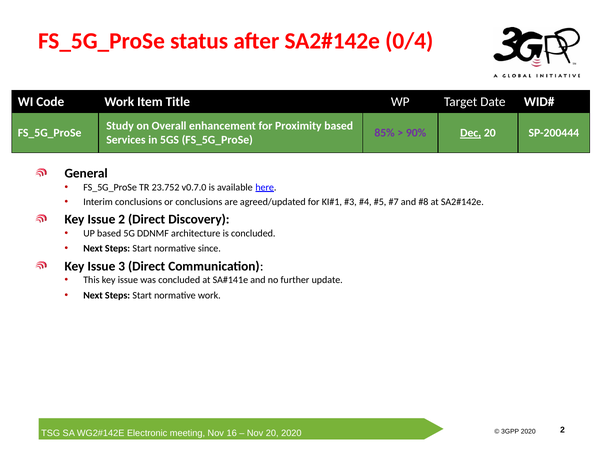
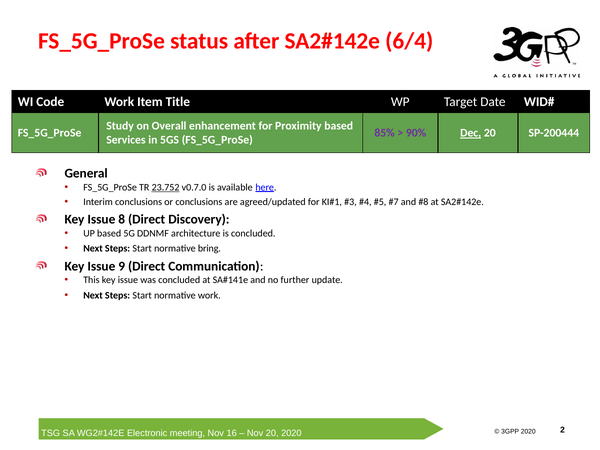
0/4: 0/4 -> 6/4
23.752 underline: none -> present
Issue 2: 2 -> 8
since: since -> bring
3: 3 -> 9
